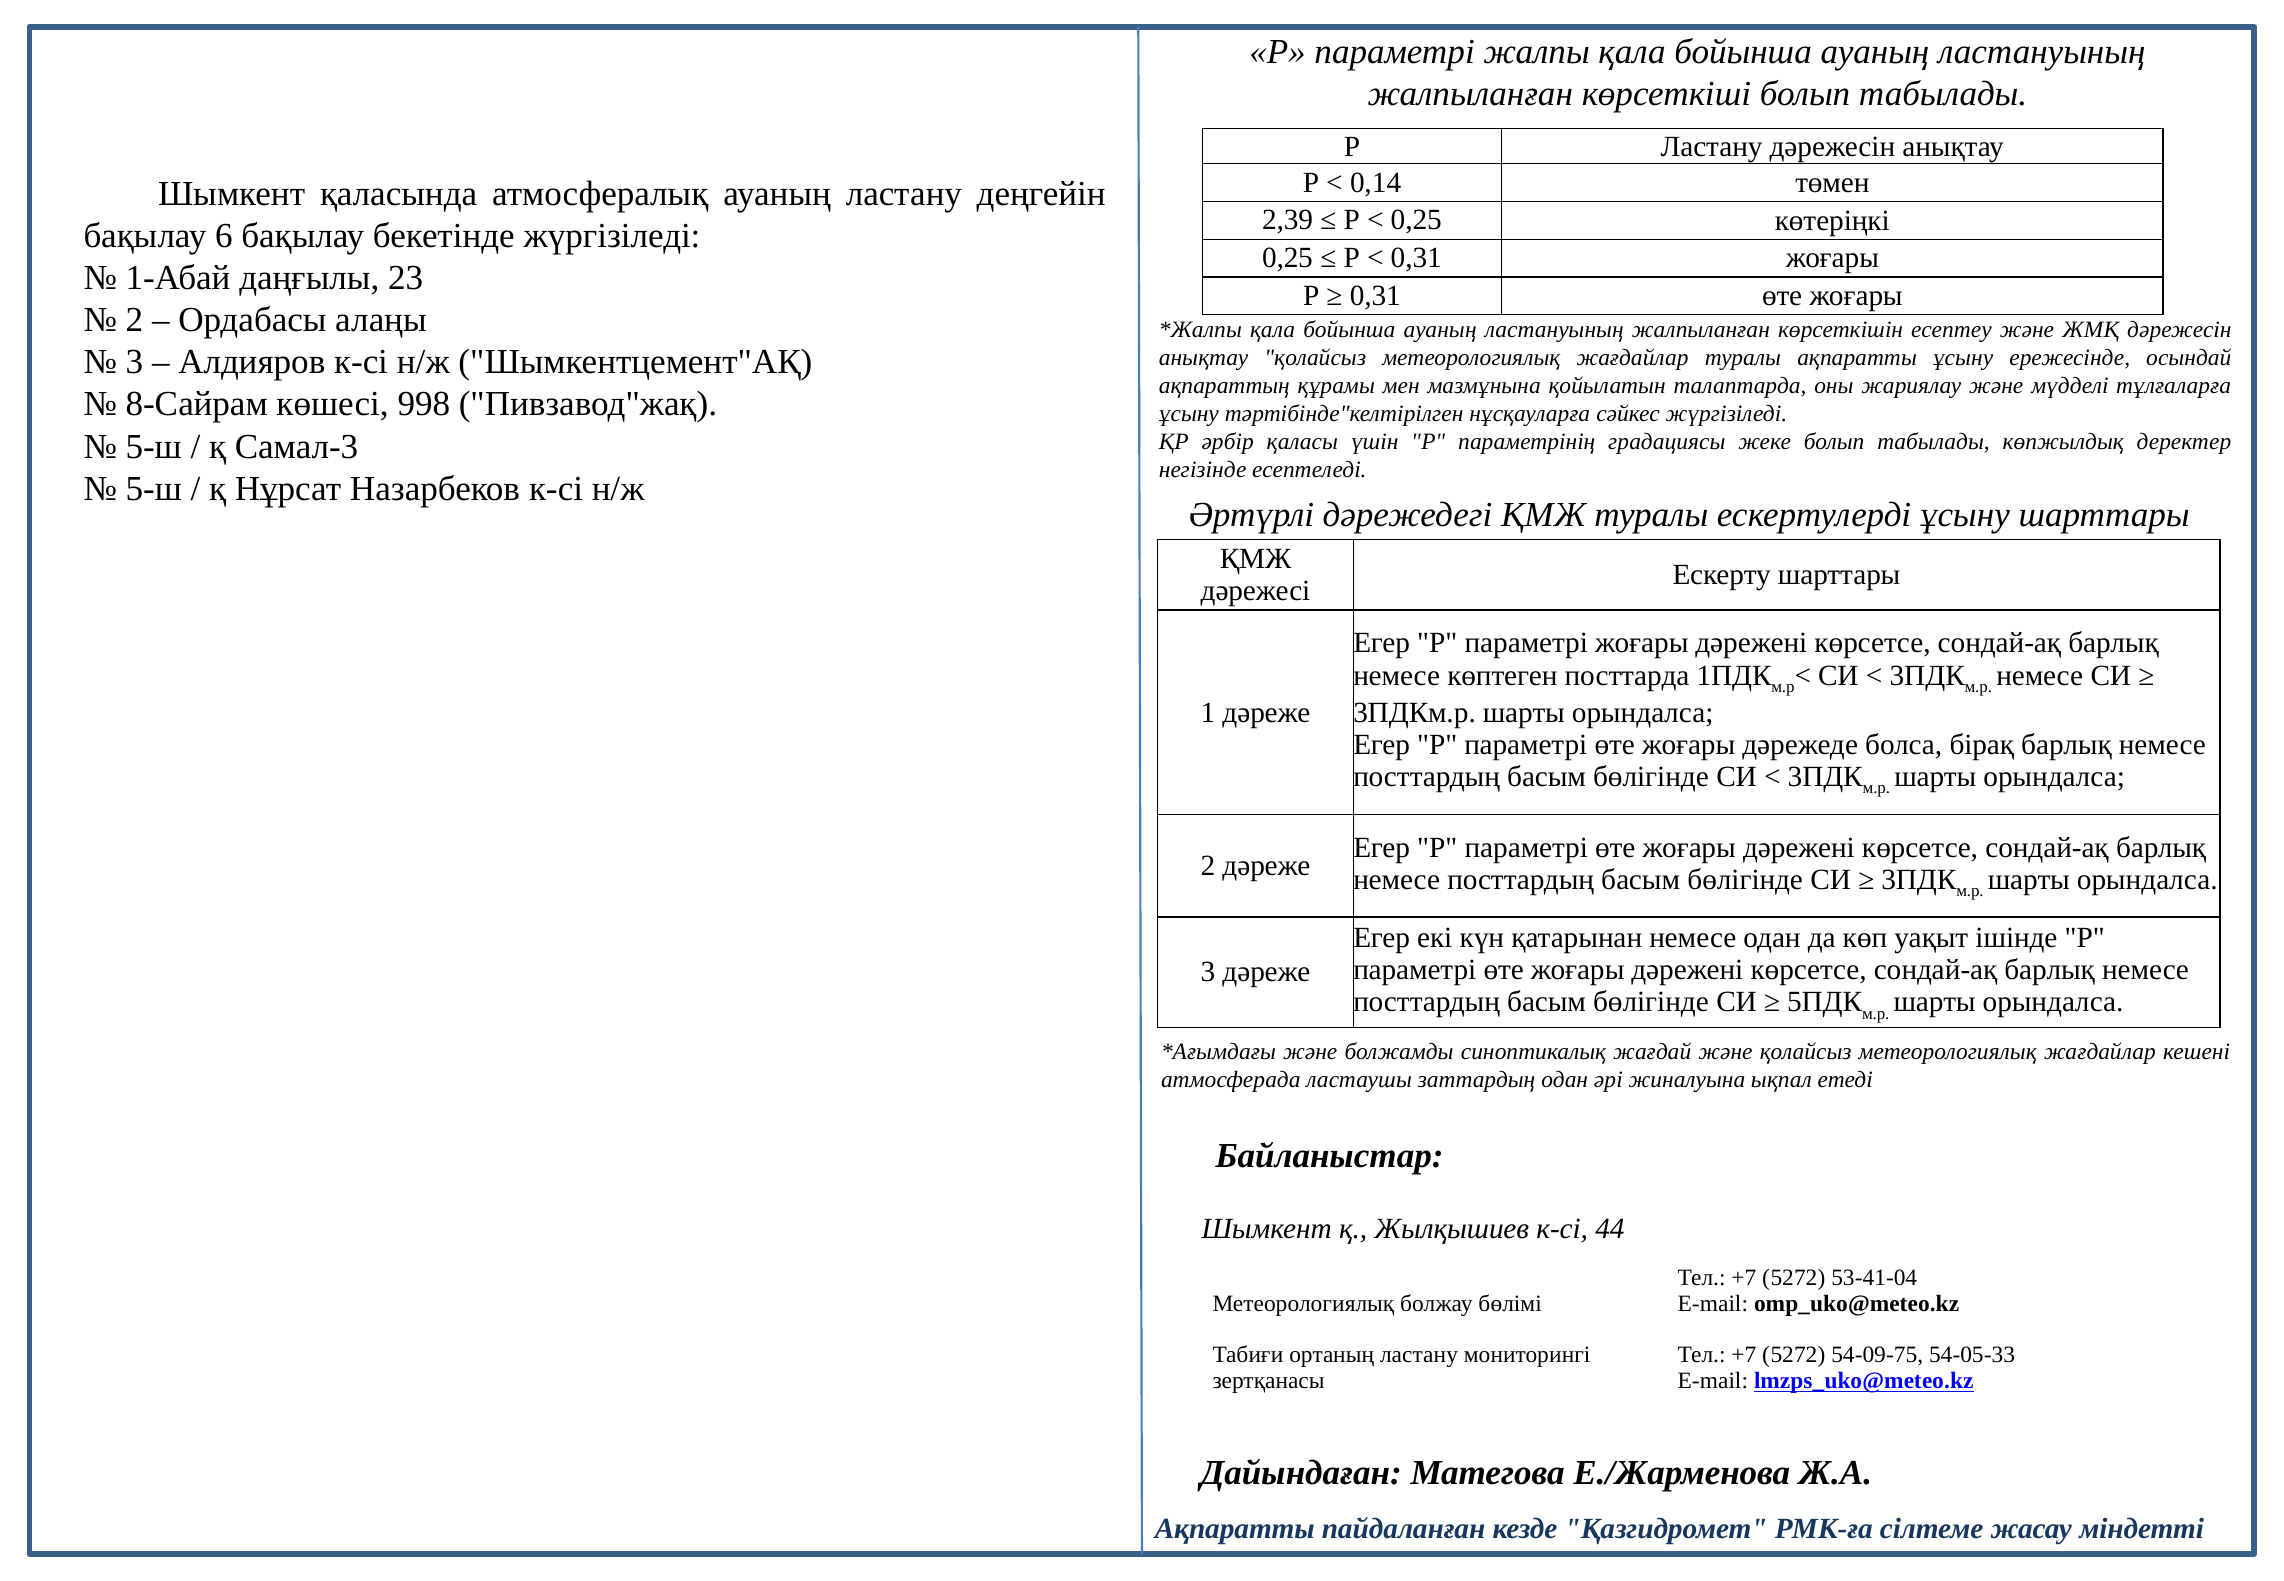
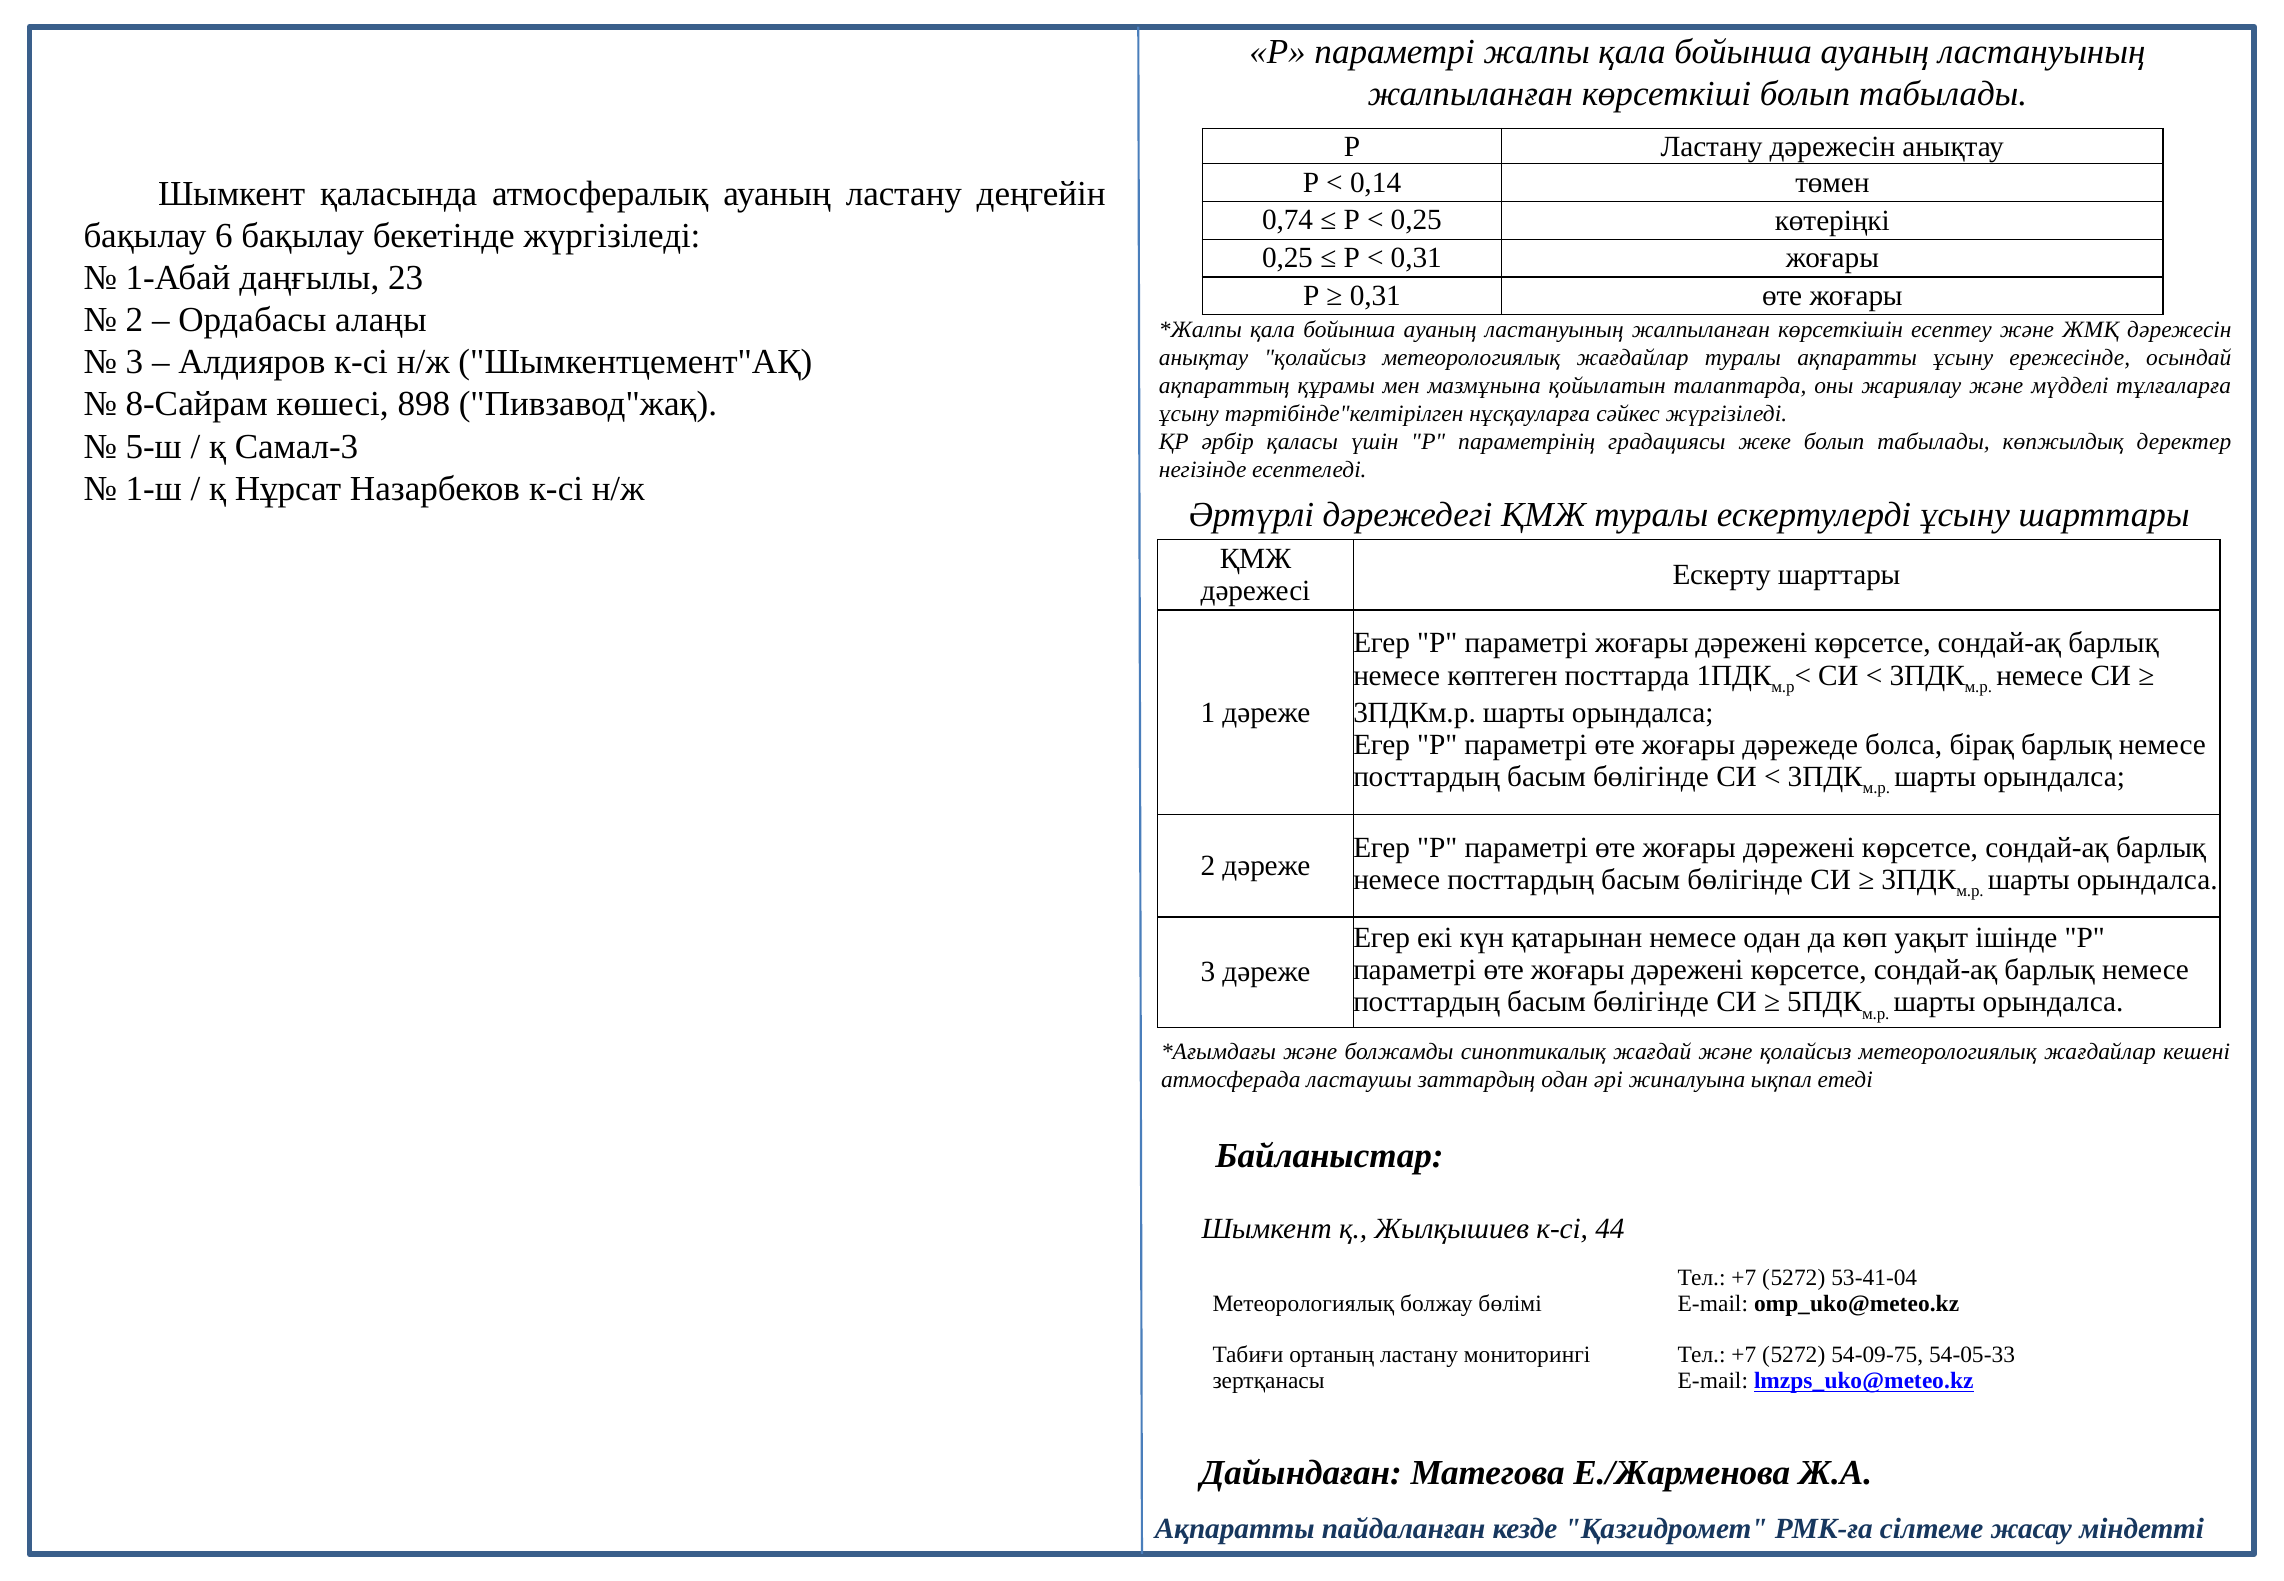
2,39: 2,39 -> 0,74
998: 998 -> 898
5-ш at (154, 489): 5-ш -> 1-ш
